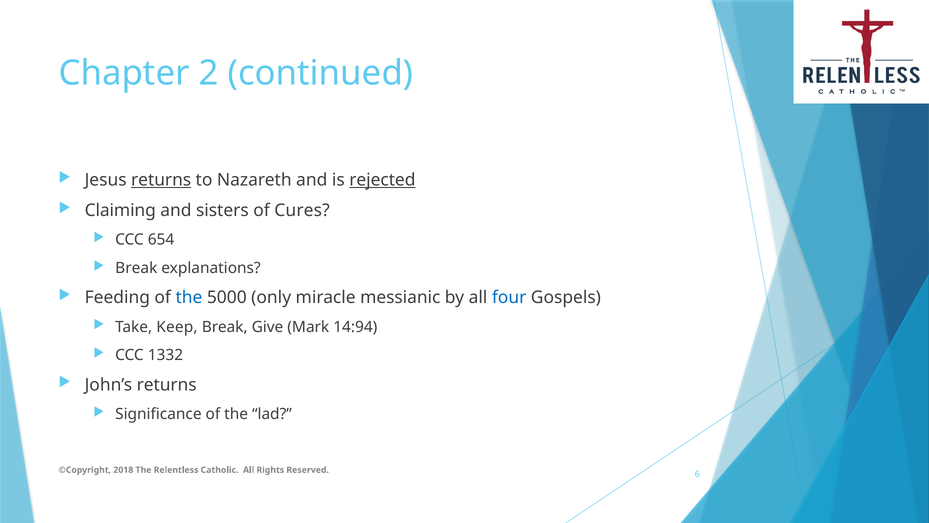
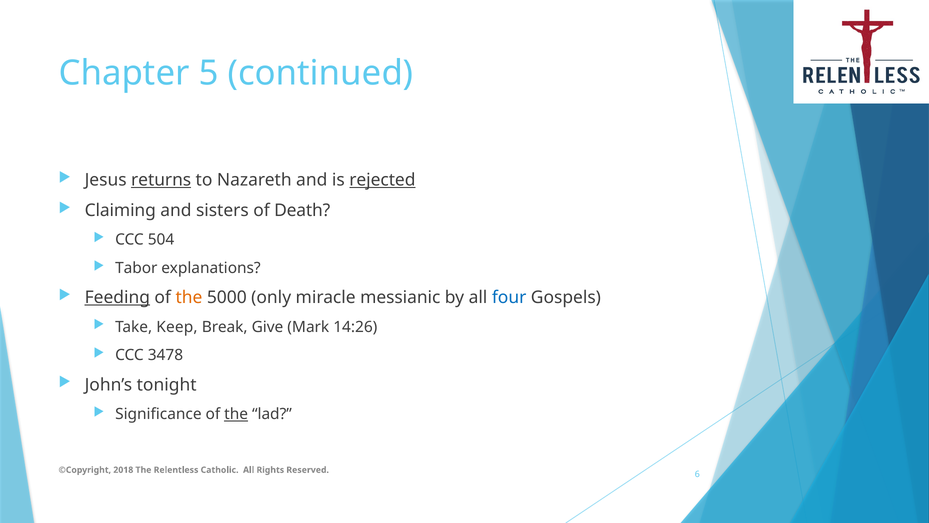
2: 2 -> 5
Cures: Cures -> Death
654: 654 -> 504
Break at (136, 268): Break -> Tabor
Feeding underline: none -> present
the at (189, 297) colour: blue -> orange
14:94: 14:94 -> 14:26
1332: 1332 -> 3478
John’s returns: returns -> tonight
the at (236, 414) underline: none -> present
